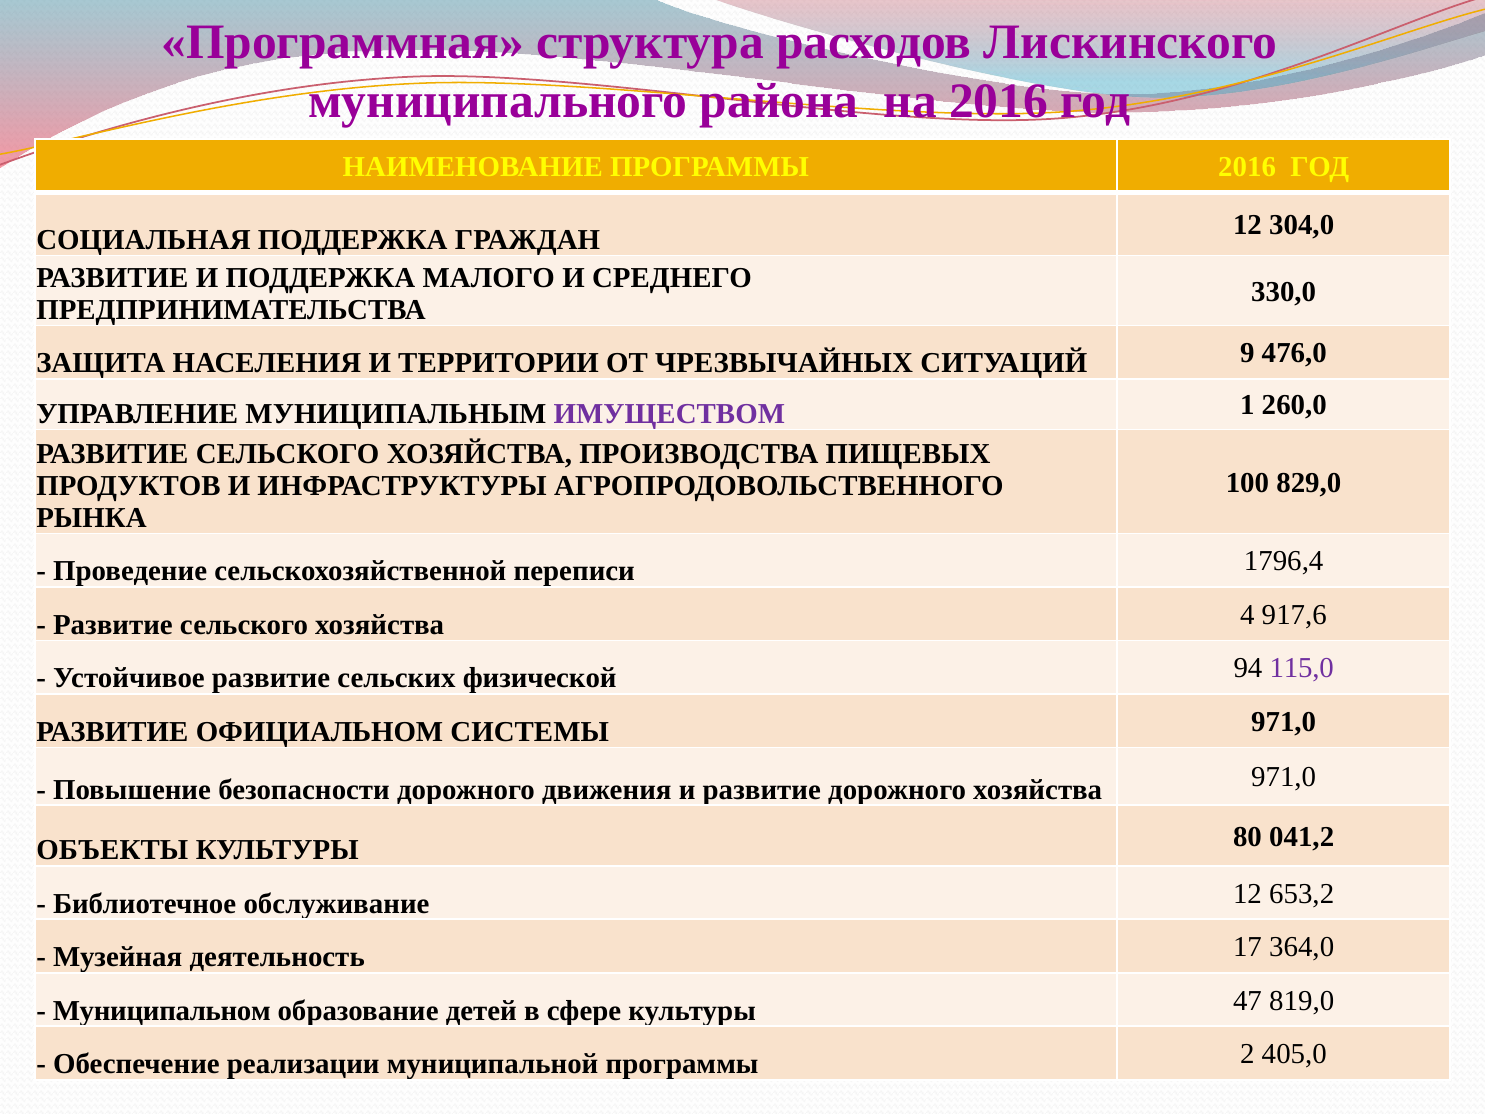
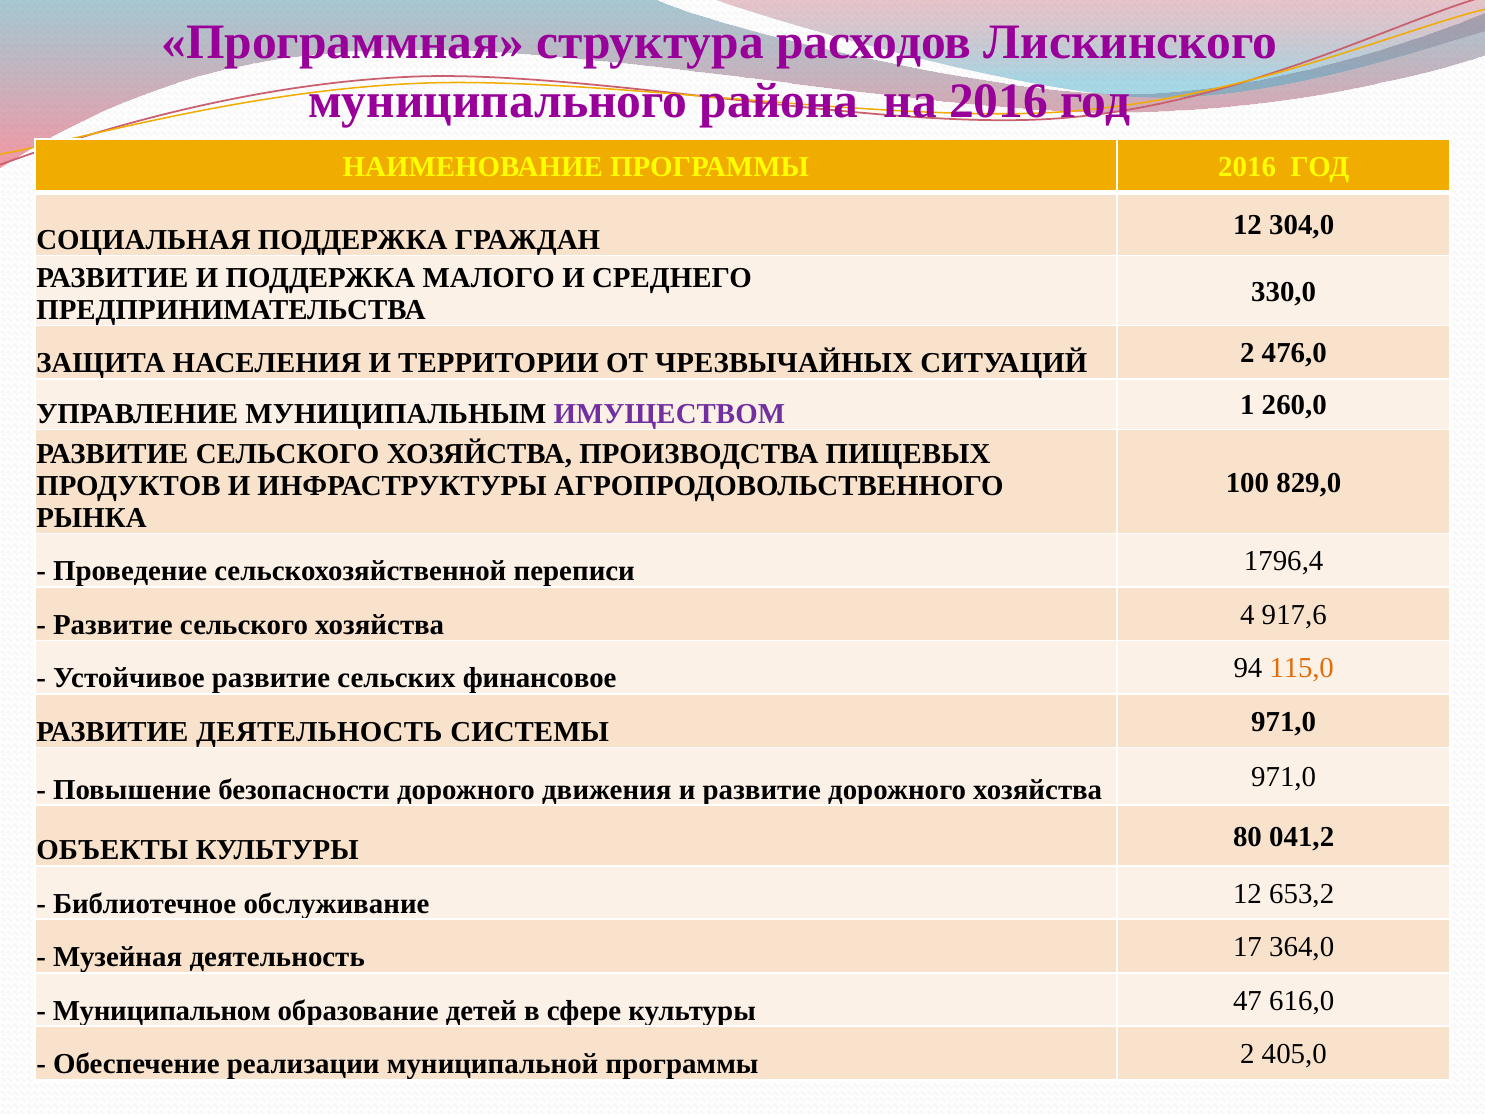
СИТУАЦИЙ 9: 9 -> 2
физической: физической -> финансовое
115,0 colour: purple -> orange
РАЗВИТИЕ ОФИЦИАЛЬНОМ: ОФИЦИАЛЬНОМ -> ДЕЯТЕЛЬНОСТЬ
819,0: 819,0 -> 616,0
